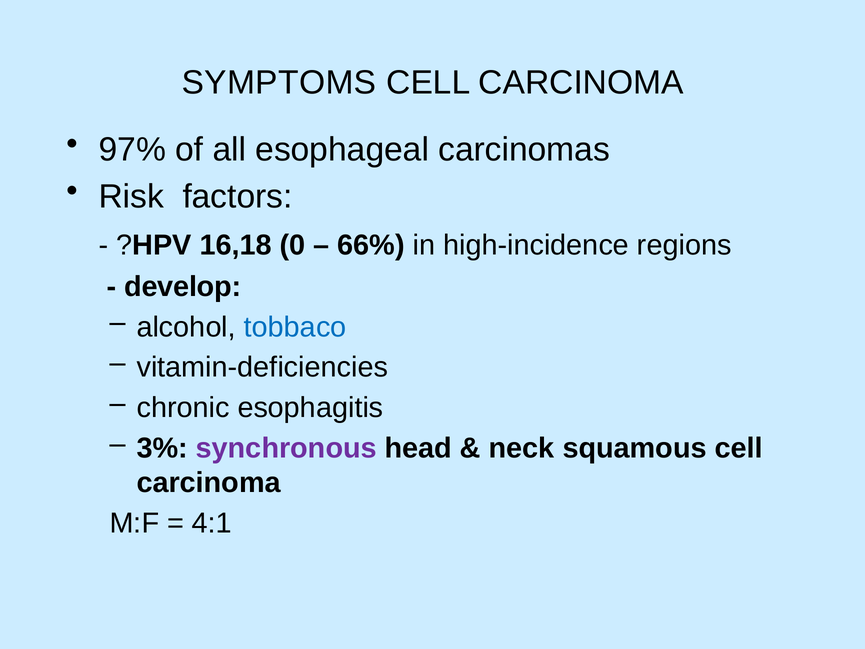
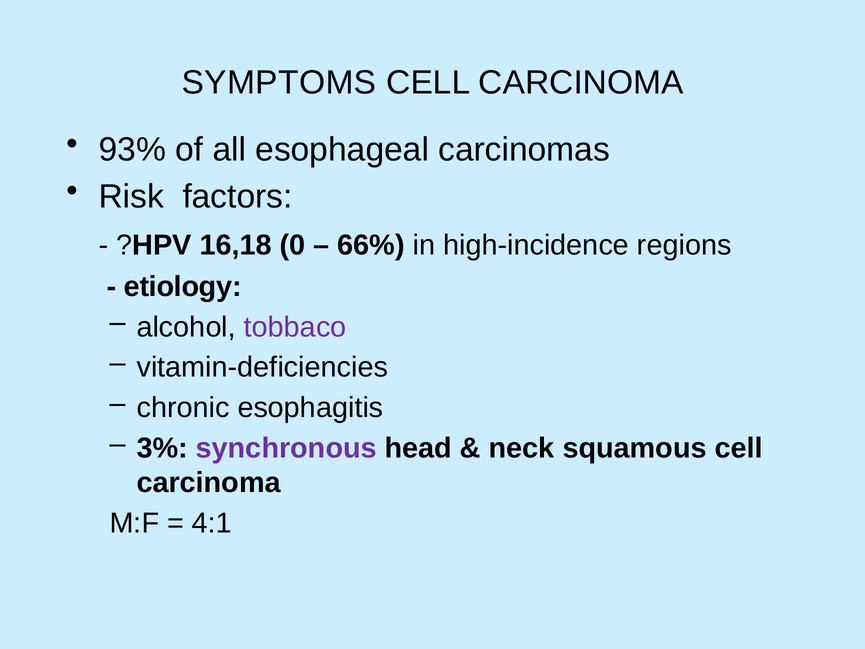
97%: 97% -> 93%
develop: develop -> etiology
tobbaco colour: blue -> purple
